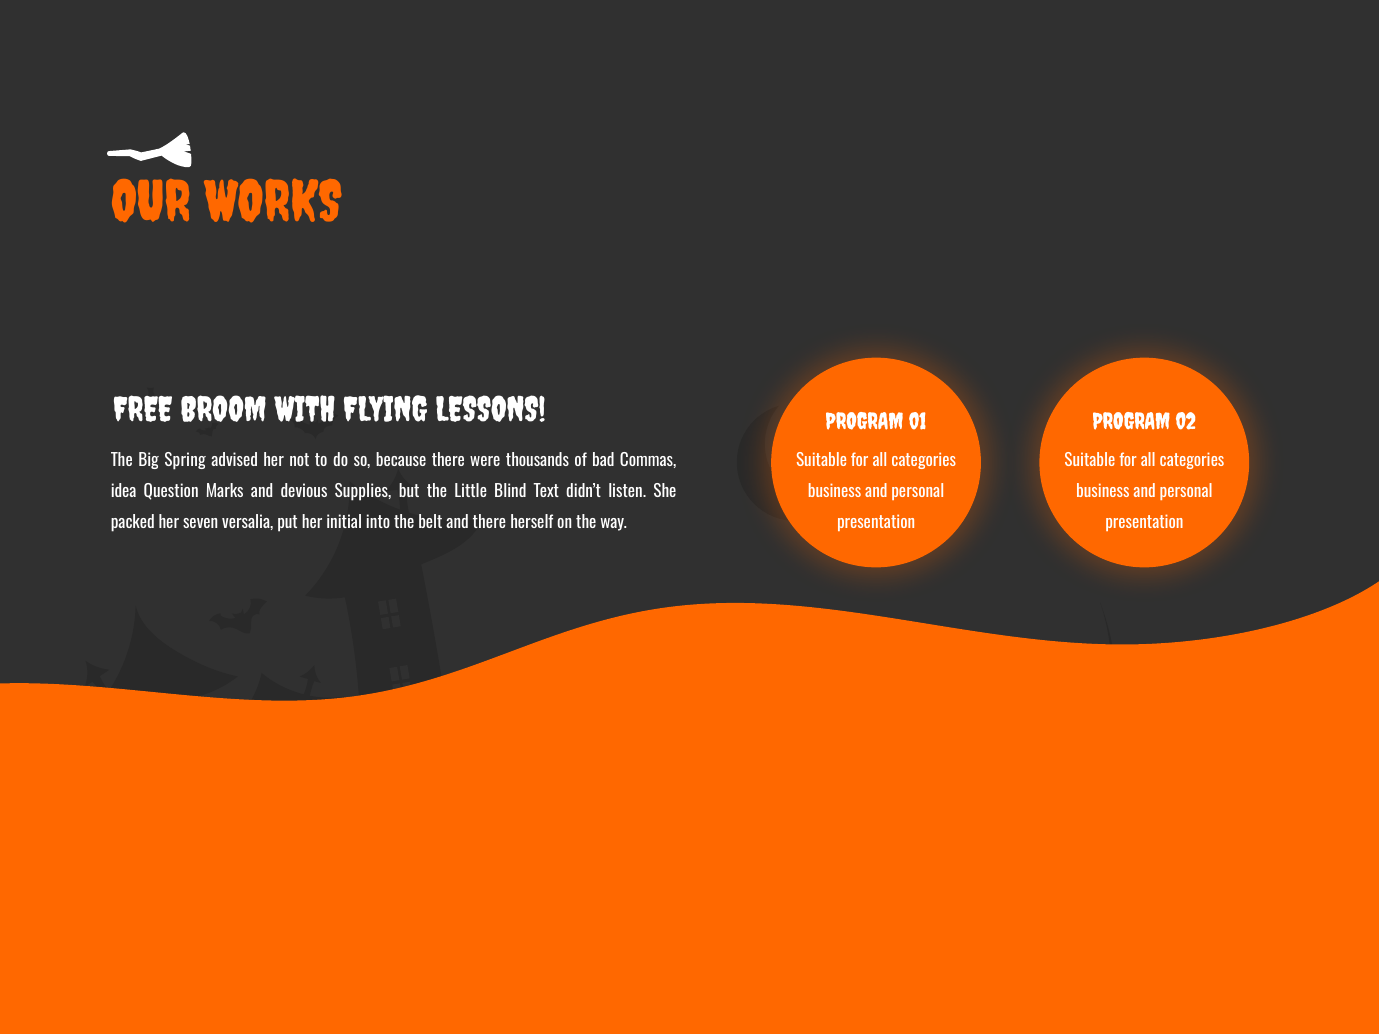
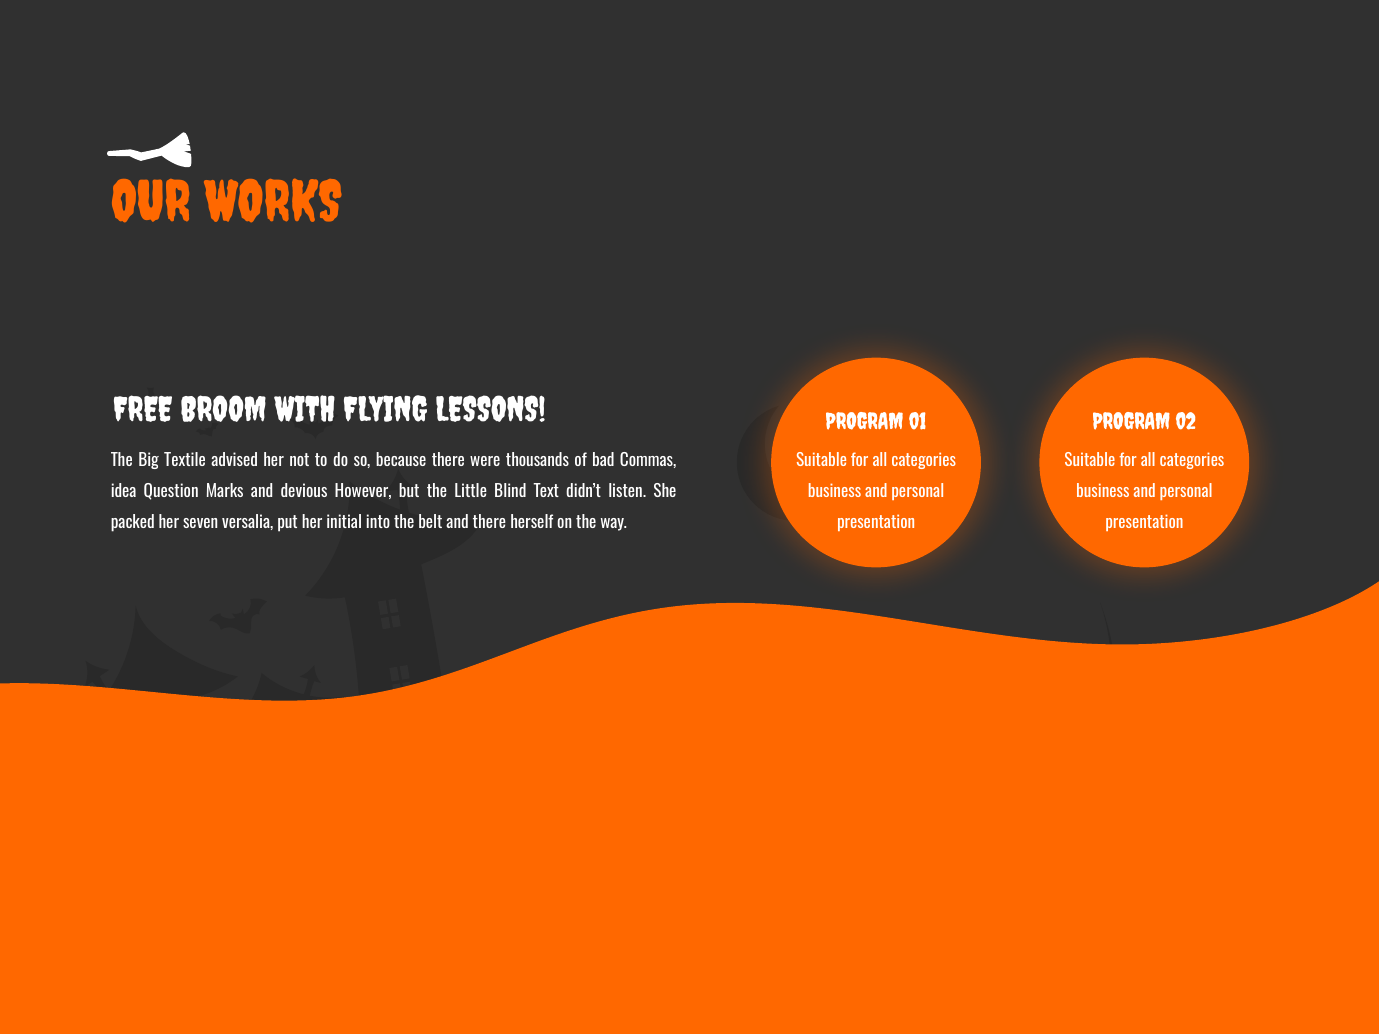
Spring: Spring -> Textile
Supplies: Supplies -> However
